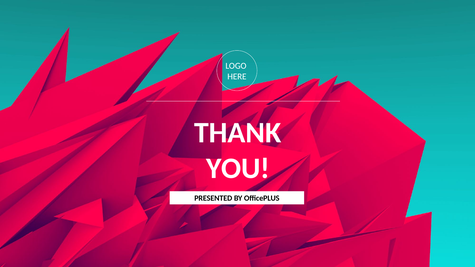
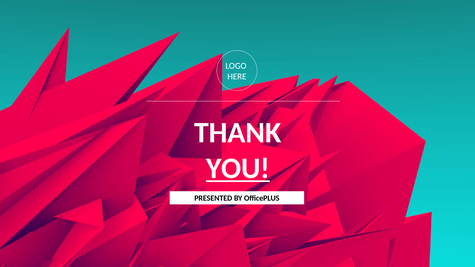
YOU underline: none -> present
